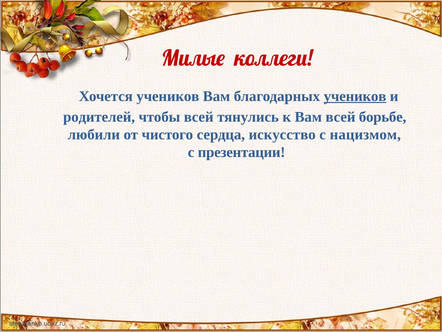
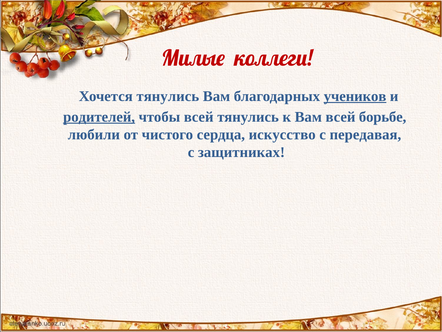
Хочется учеников: учеников -> тянулись
родителей underline: none -> present
нацизмом: нацизмом -> передавая
презентации: презентации -> защитниках
